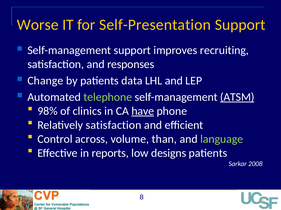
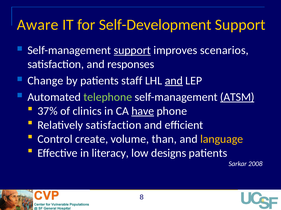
Worse: Worse -> Aware
Self-Presentation: Self-Presentation -> Self-Development
support at (132, 50) underline: none -> present
recruiting: recruiting -> scenarios
data: data -> staff
and at (174, 81) underline: none -> present
98%: 98% -> 37%
across: across -> create
language colour: light green -> yellow
reports: reports -> literacy
